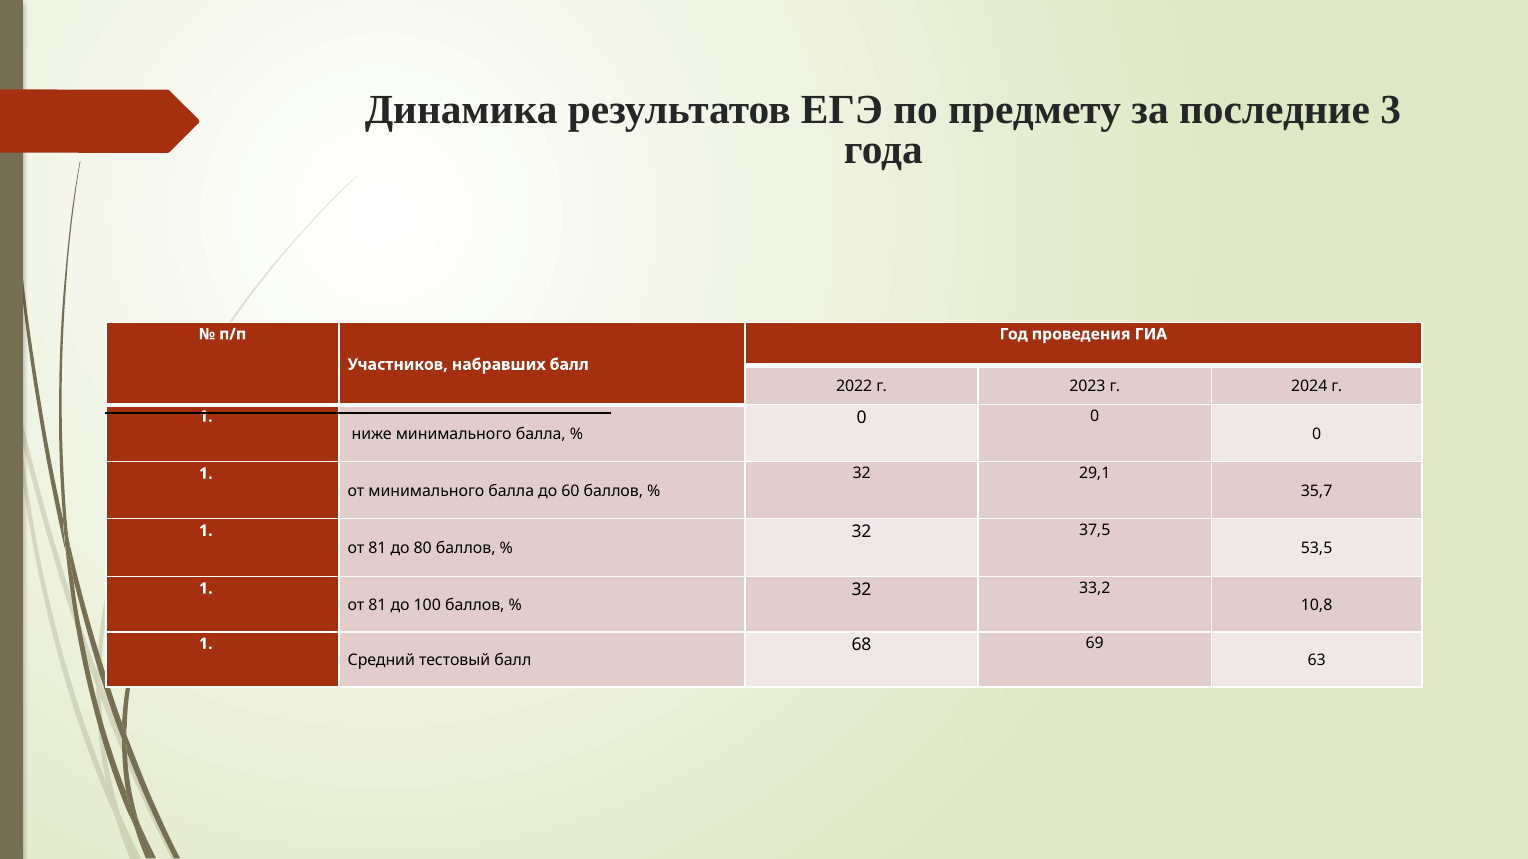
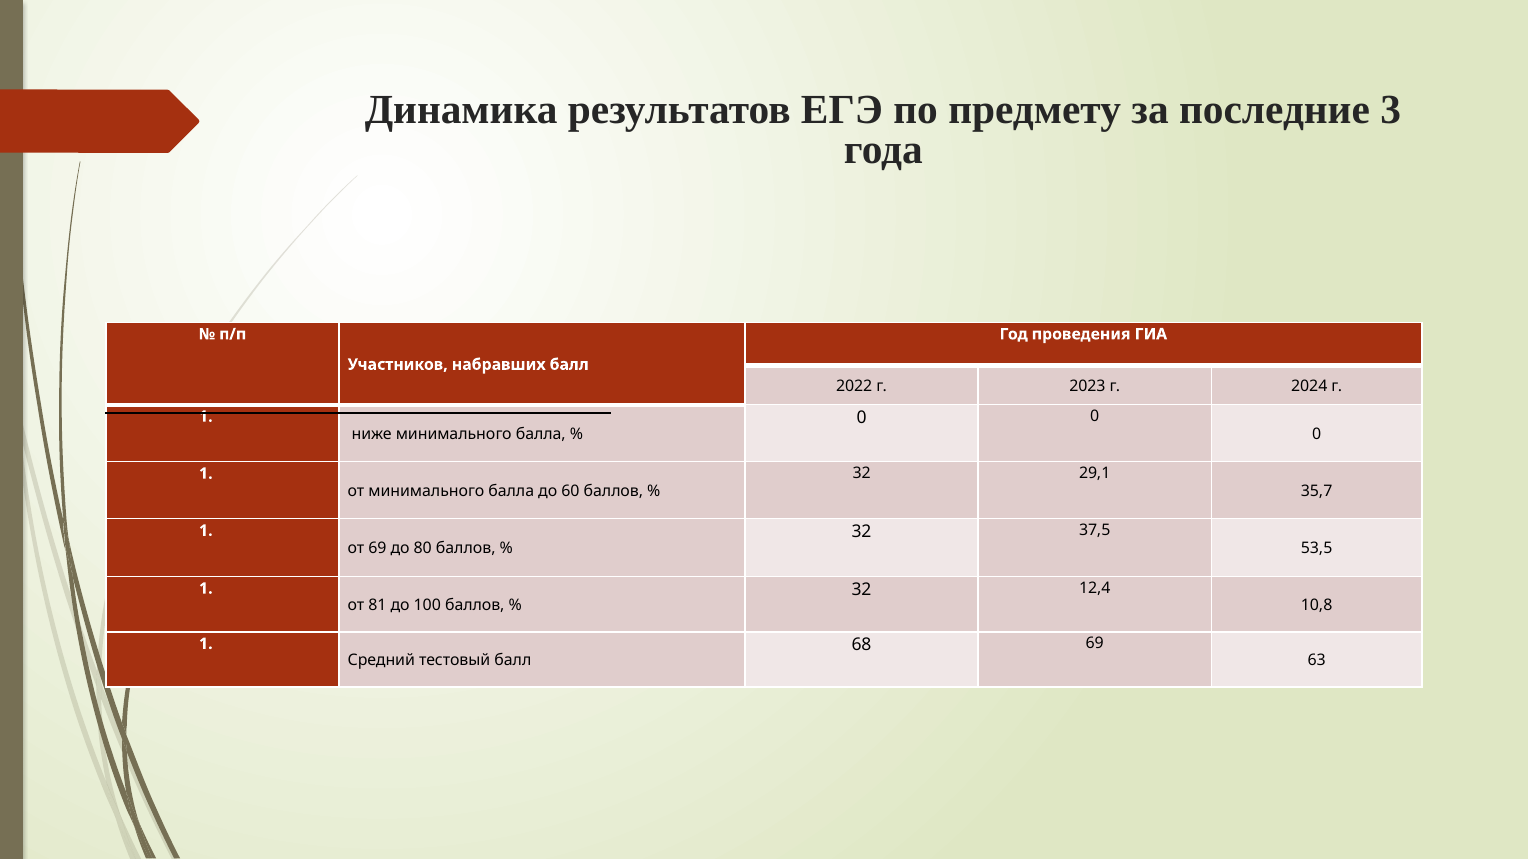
81 at (377, 549): 81 -> 69
33,2: 33,2 -> 12,4
